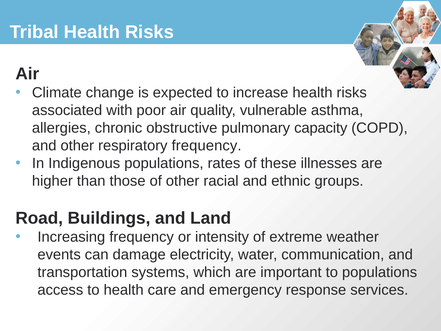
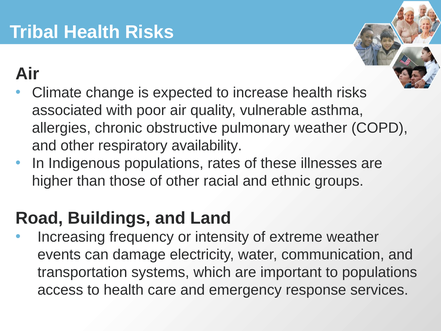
pulmonary capacity: capacity -> weather
respiratory frequency: frequency -> availability
